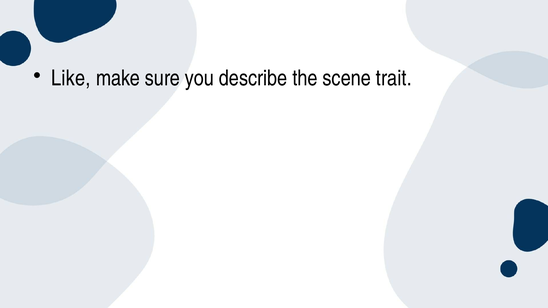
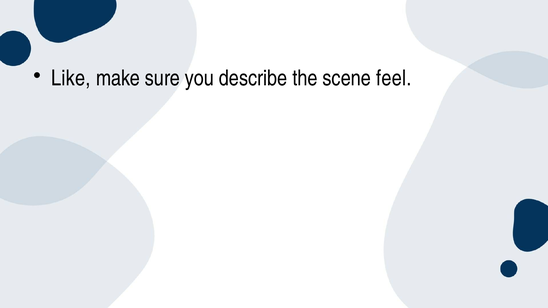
trait: trait -> feel
